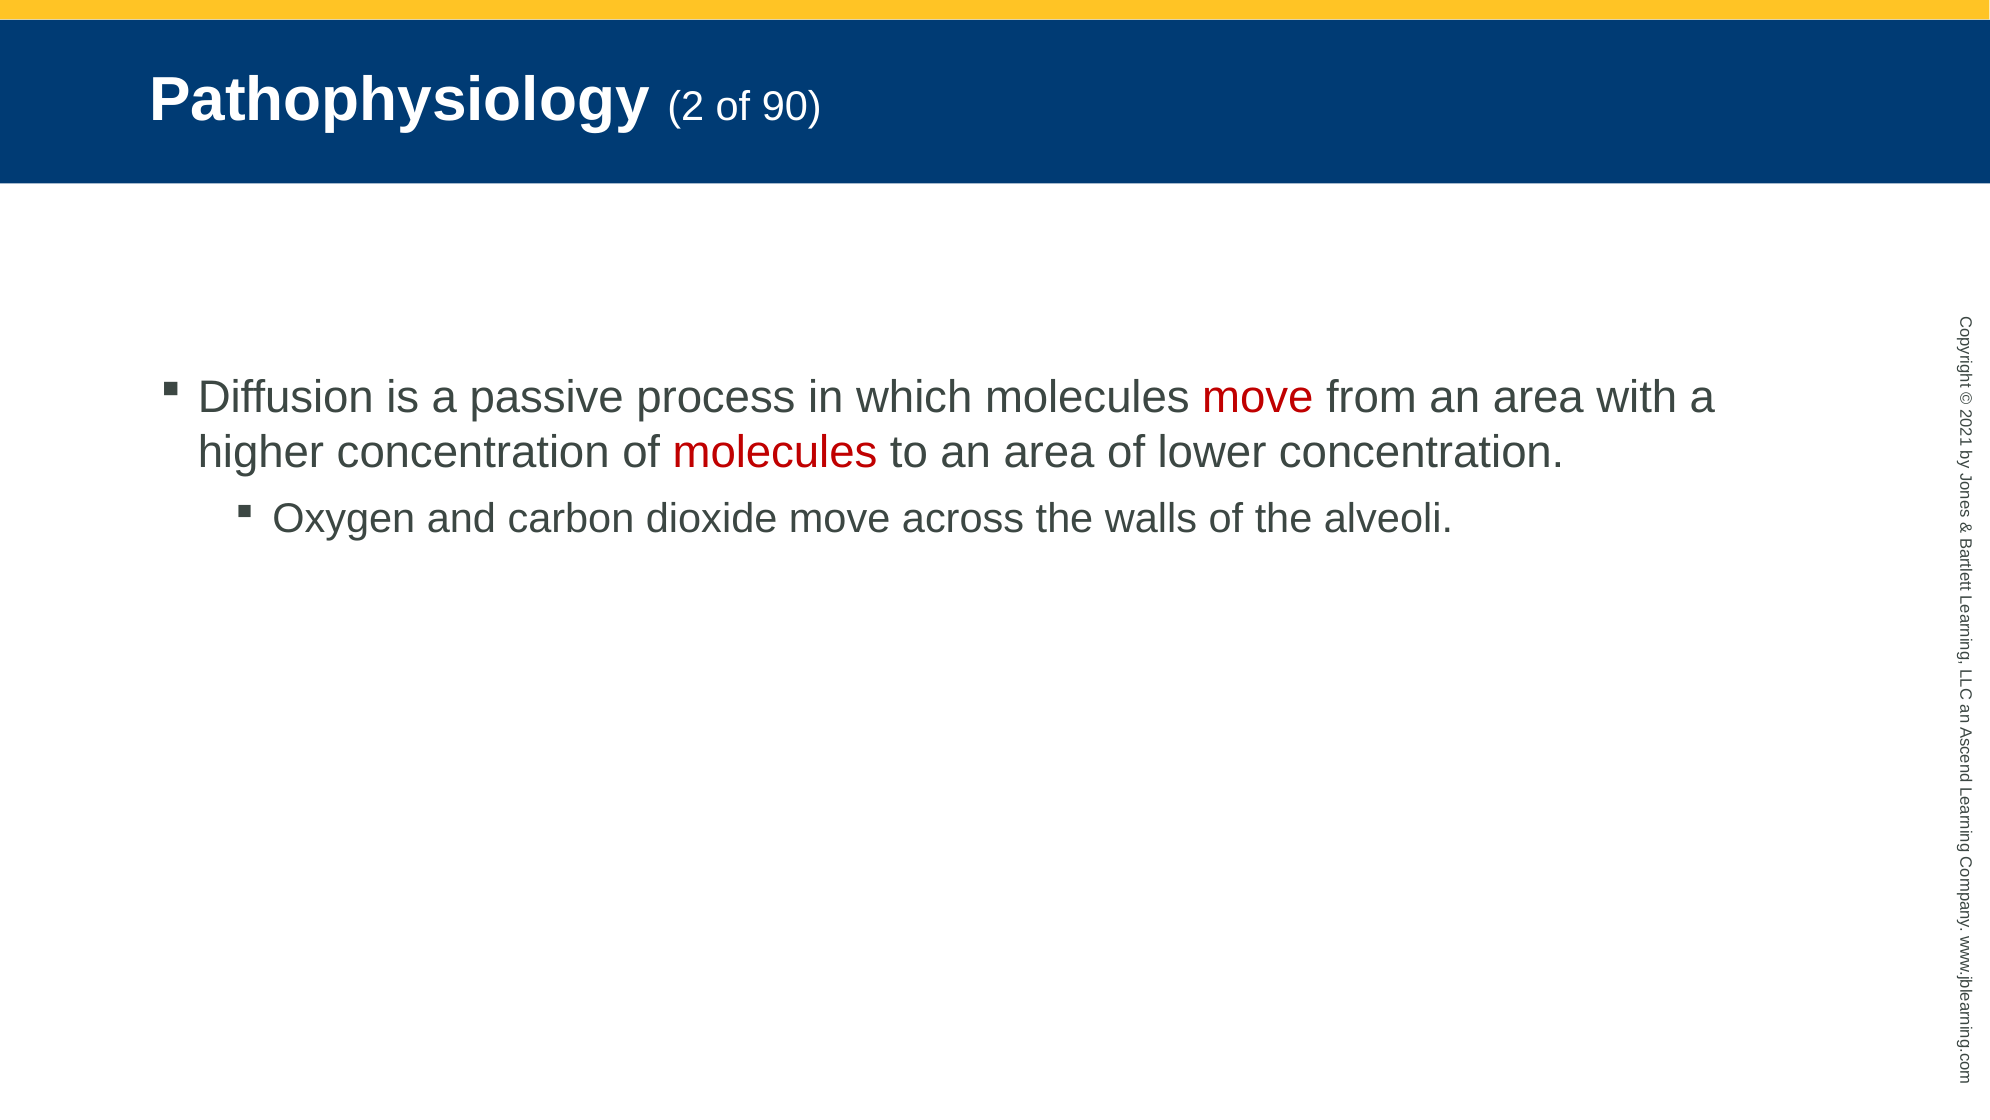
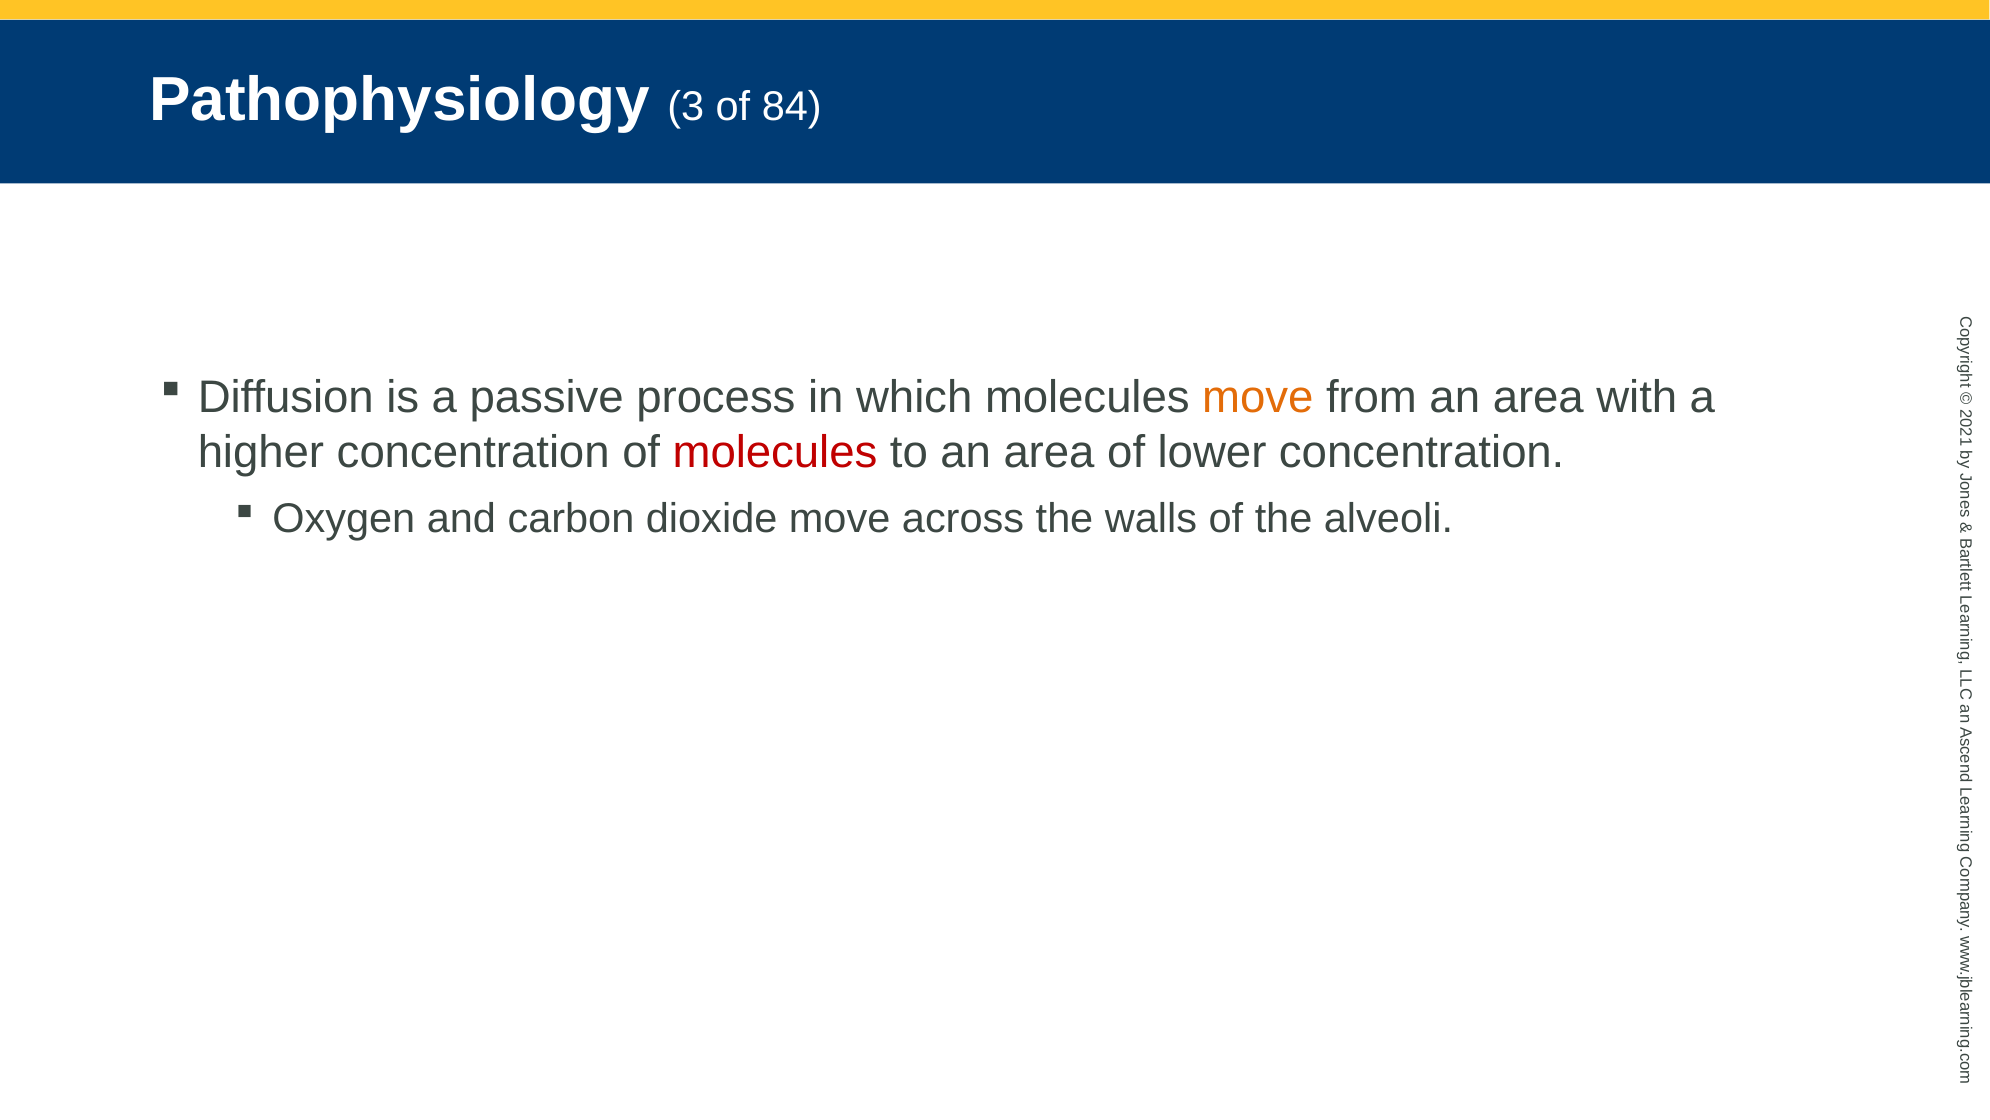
Pathophysiology 2: 2 -> 3
90: 90 -> 84
move at (1258, 398) colour: red -> orange
